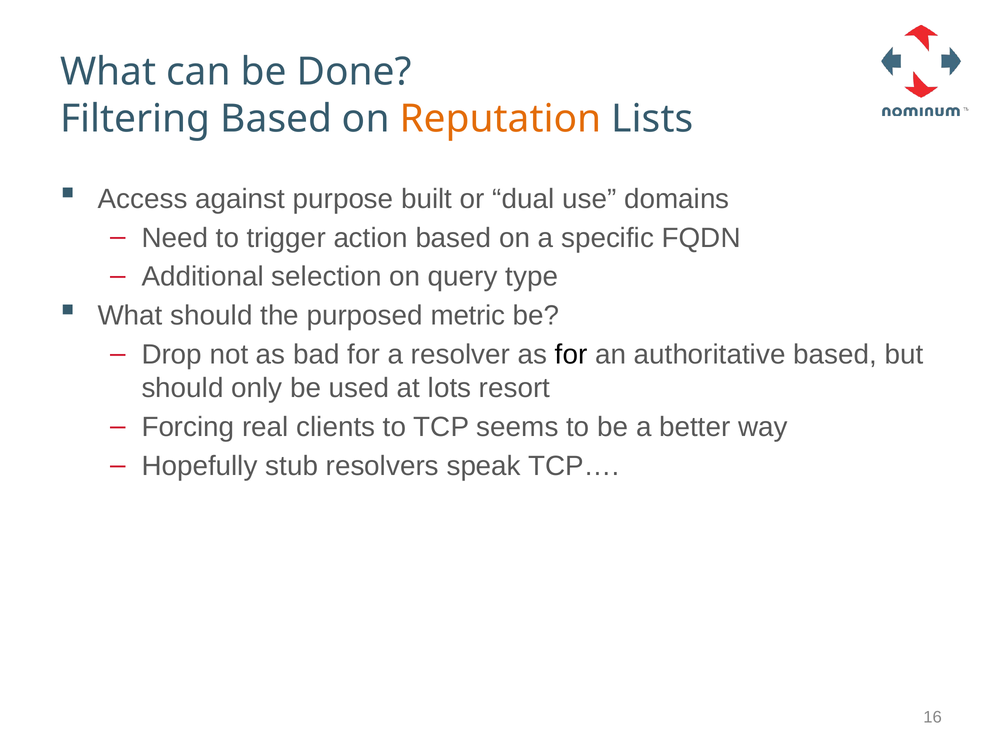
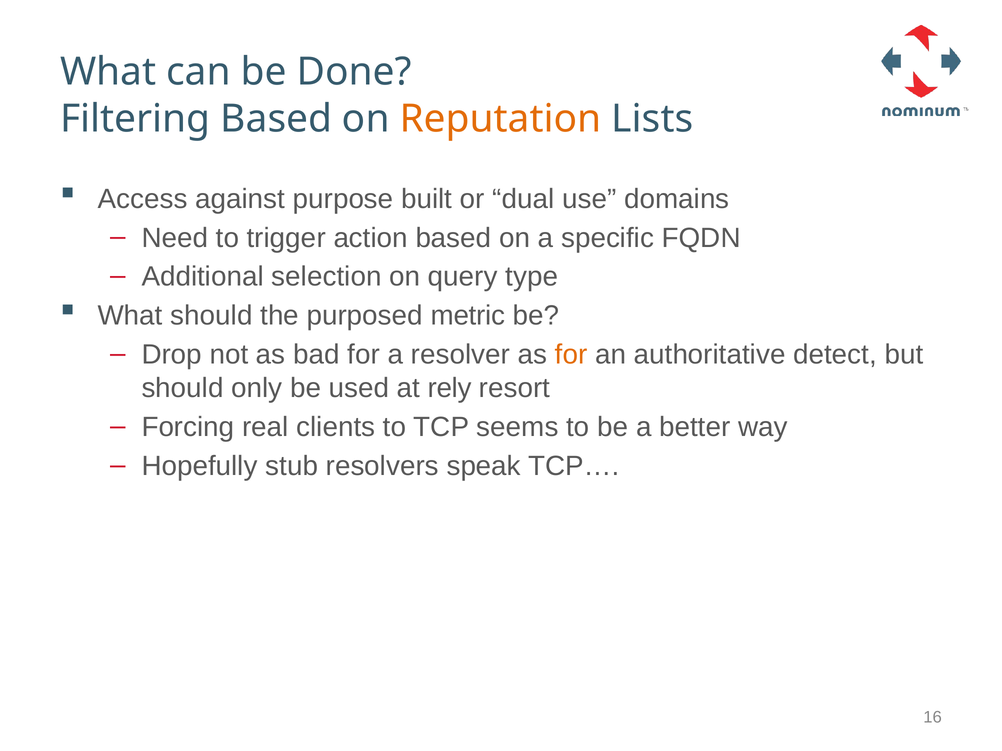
for at (571, 355) colour: black -> orange
authoritative based: based -> detect
lots: lots -> rely
